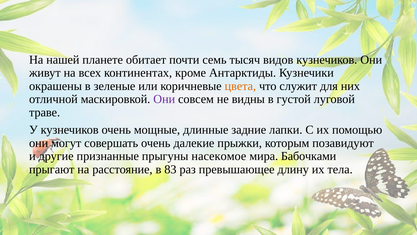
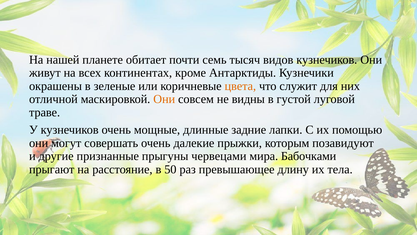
Они at (164, 99) colour: purple -> orange
насекомое: насекомое -> червецами
83: 83 -> 50
